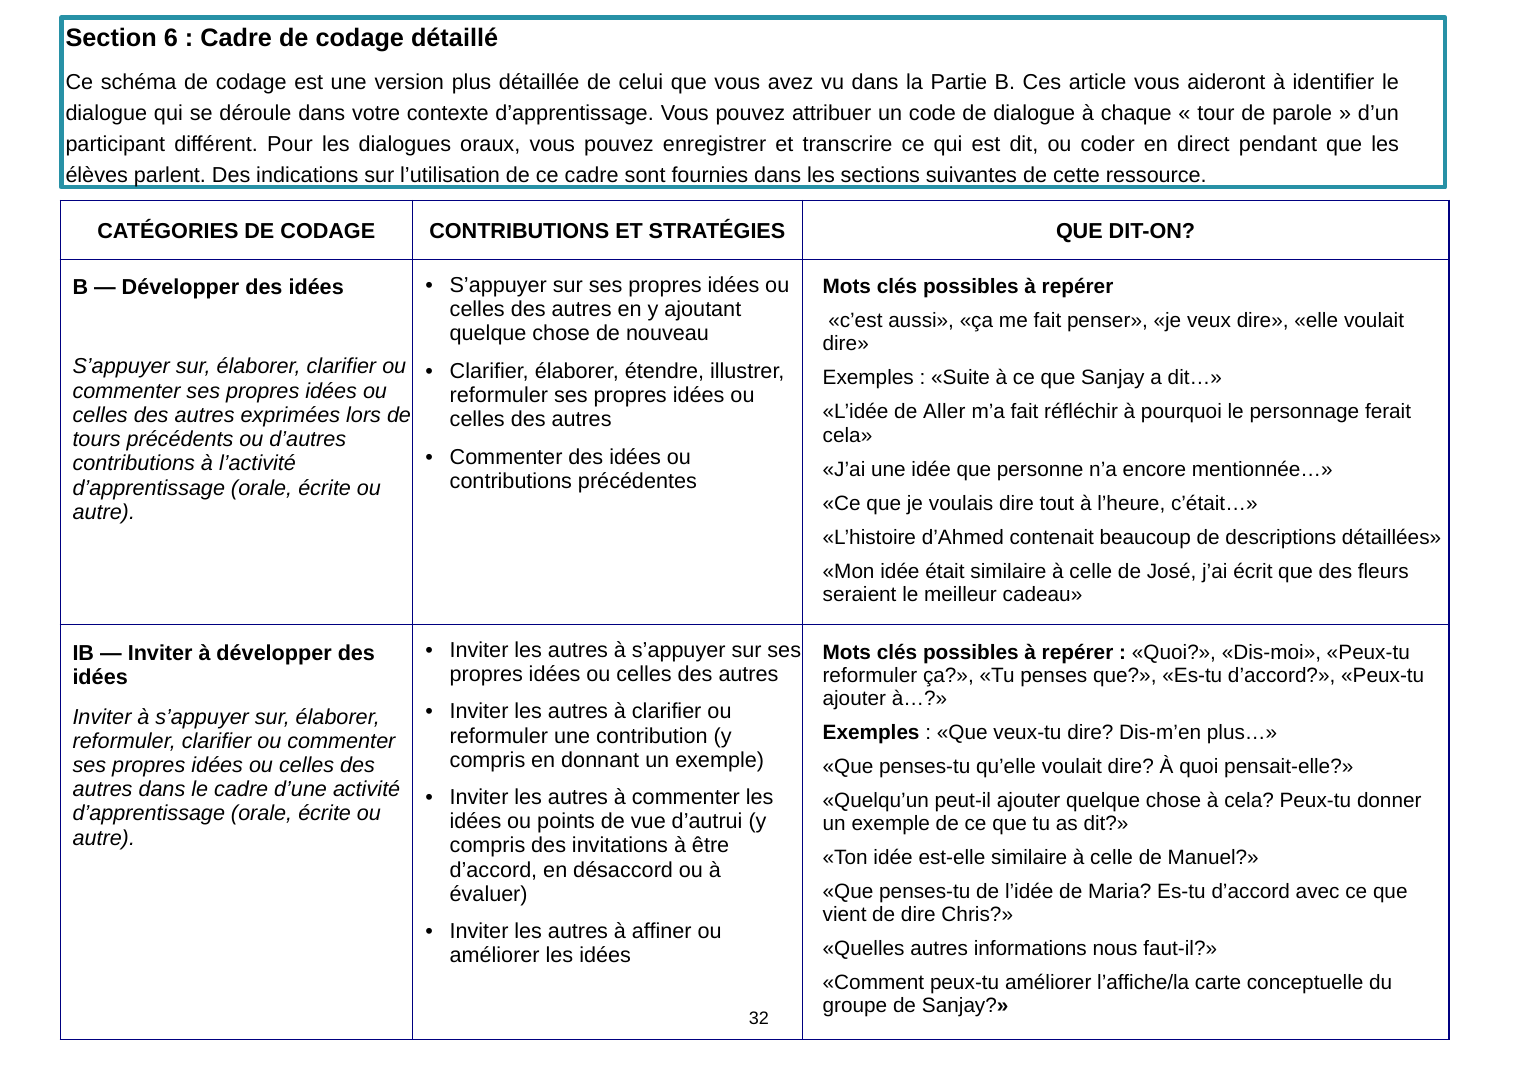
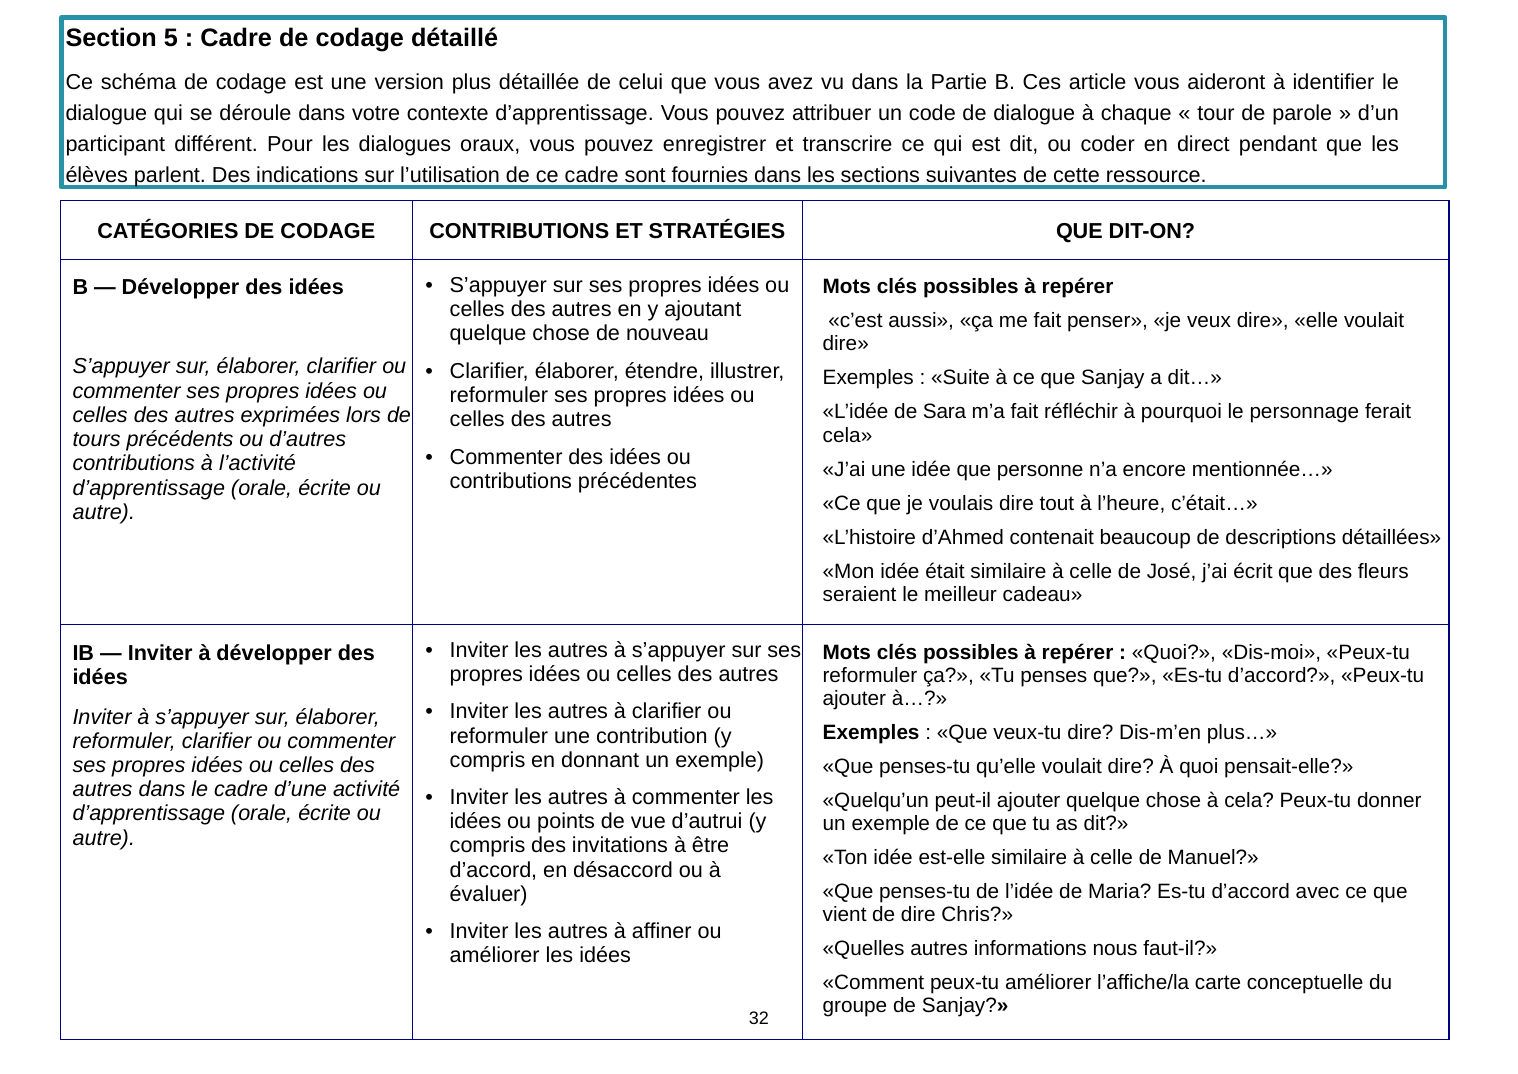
6: 6 -> 5
Aller: Aller -> Sara
